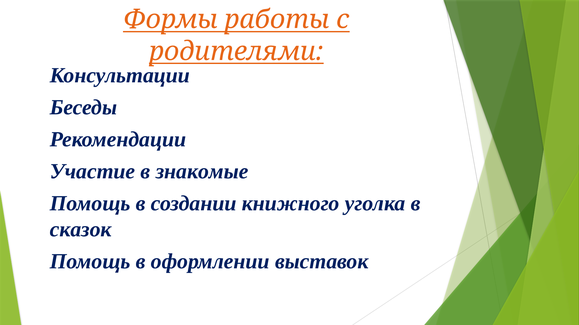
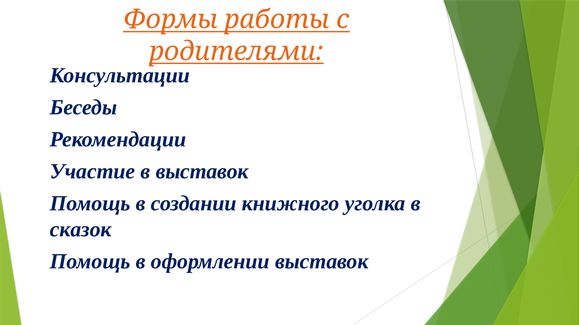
в знакомые: знакомые -> выставок
